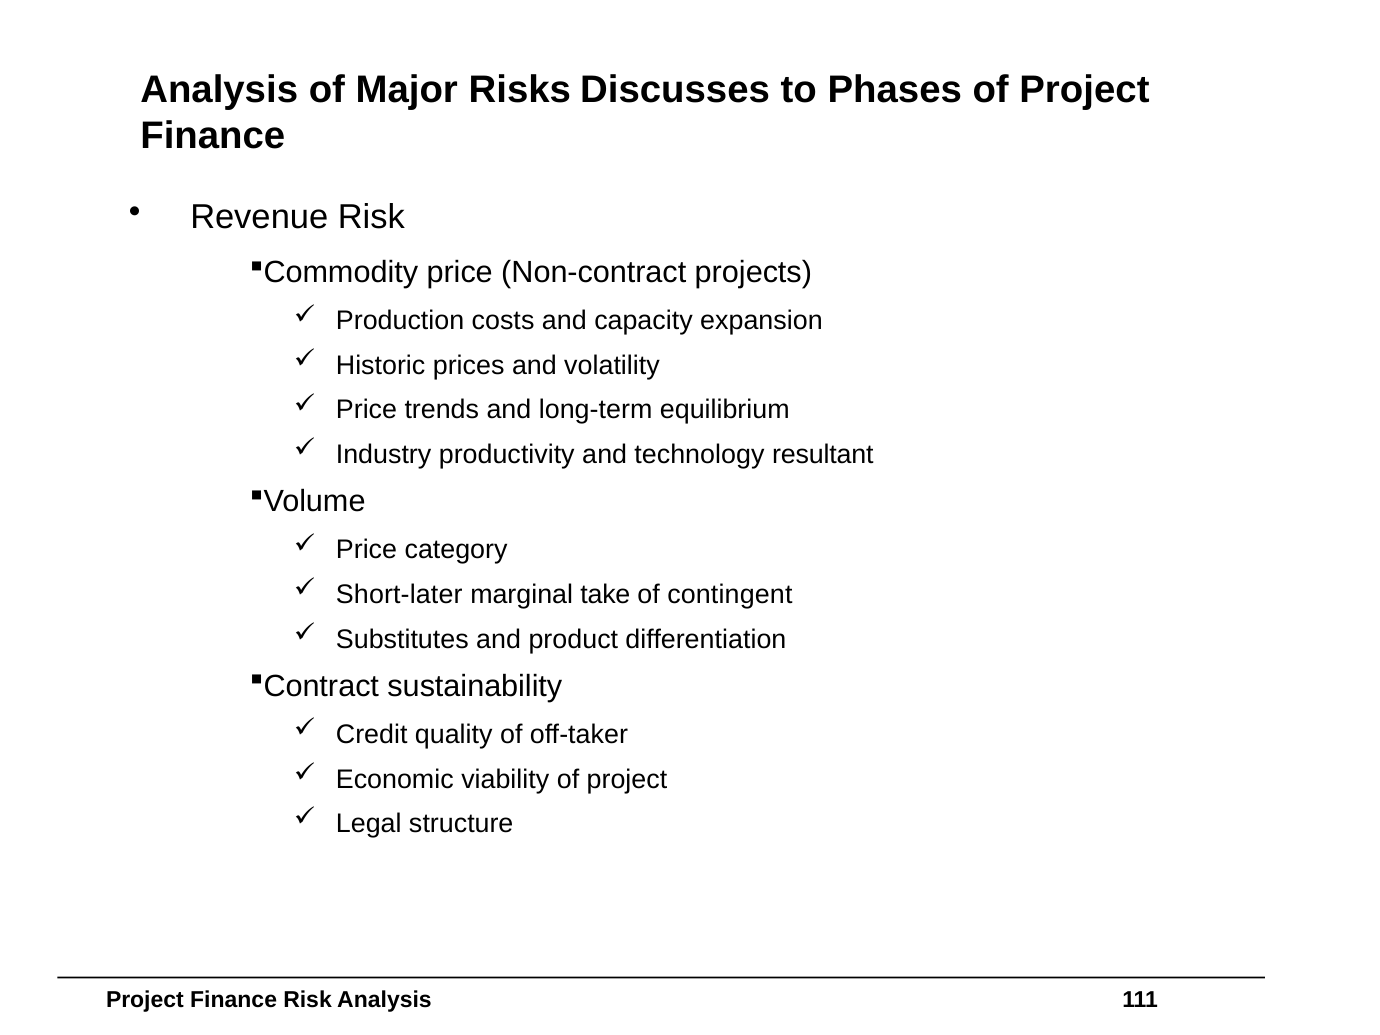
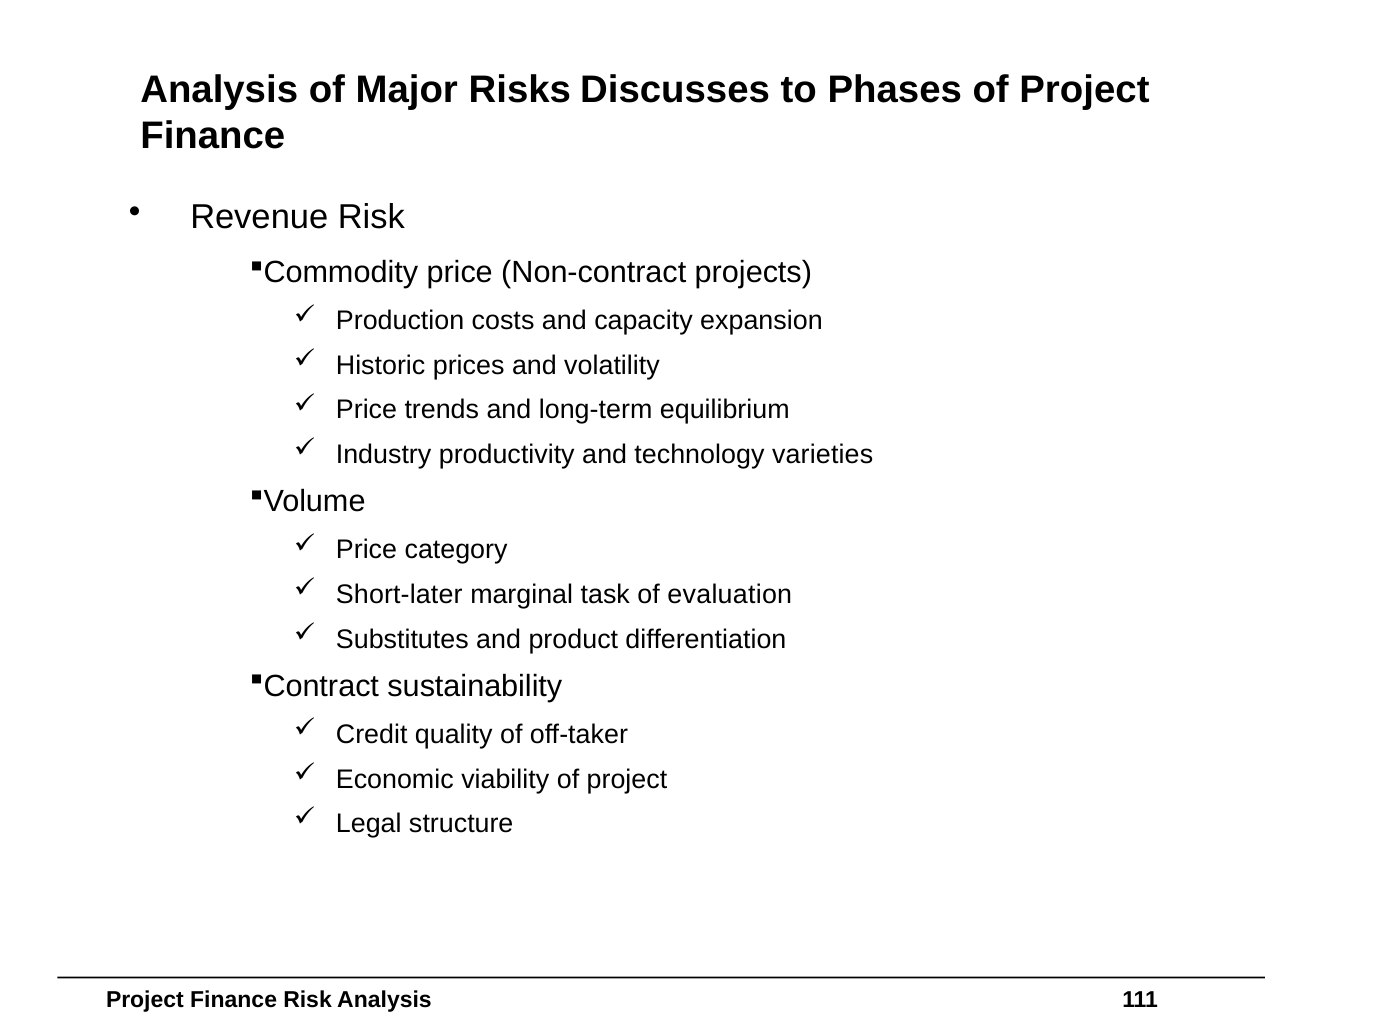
resultant: resultant -> varieties
take: take -> task
contingent: contingent -> evaluation
